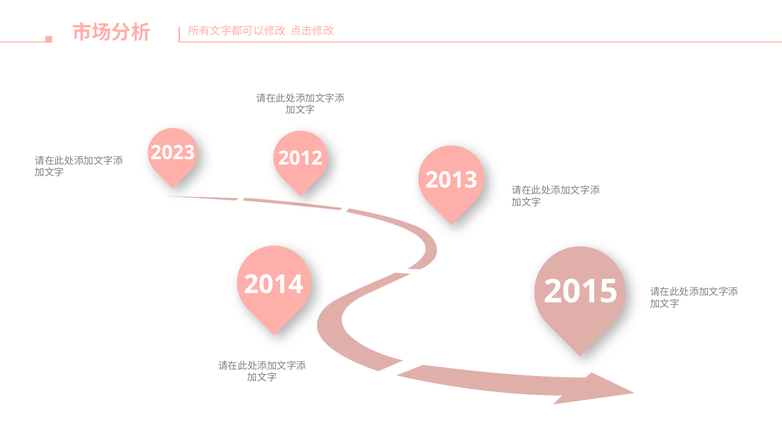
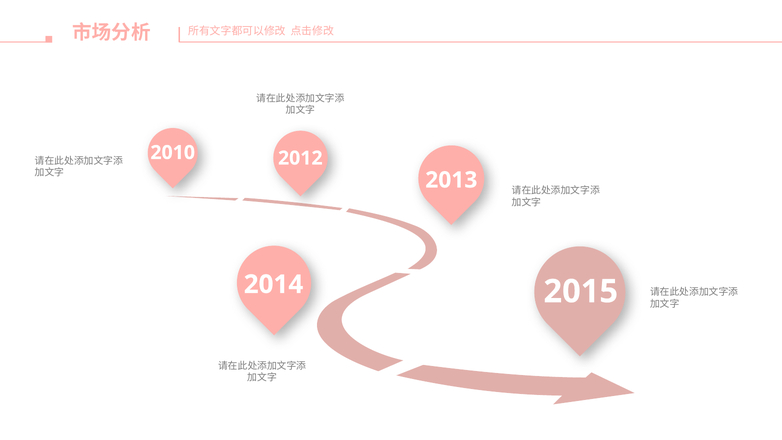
2023: 2023 -> 2010
